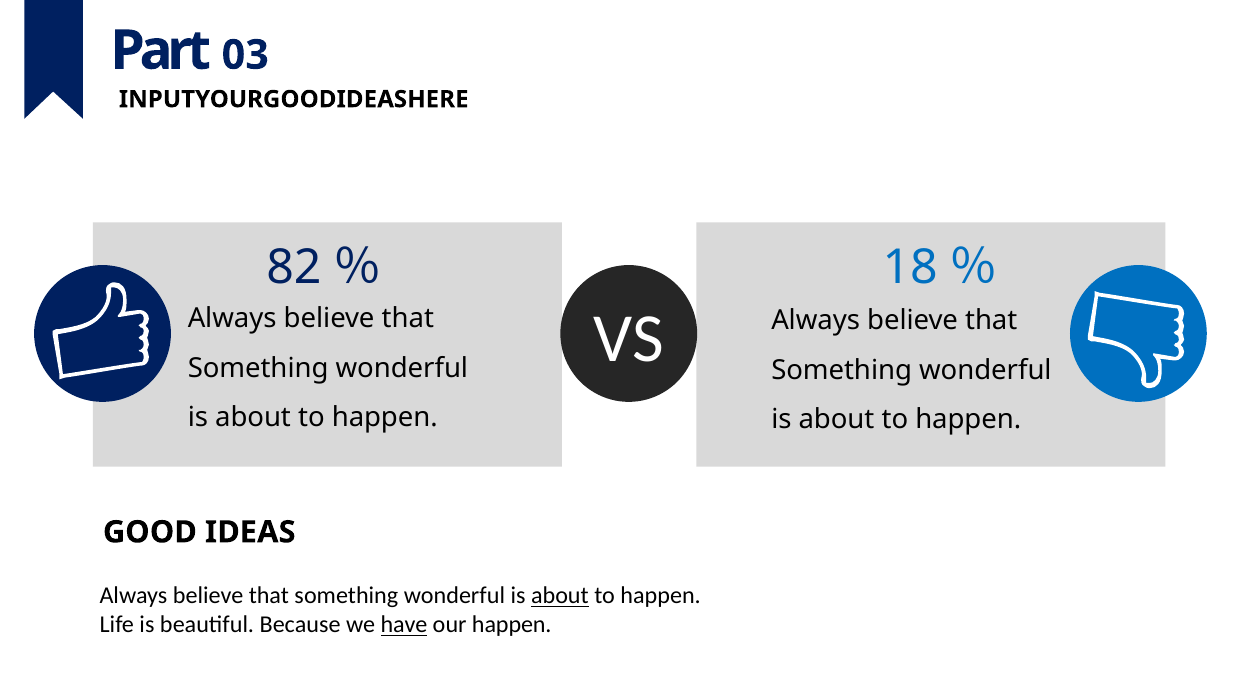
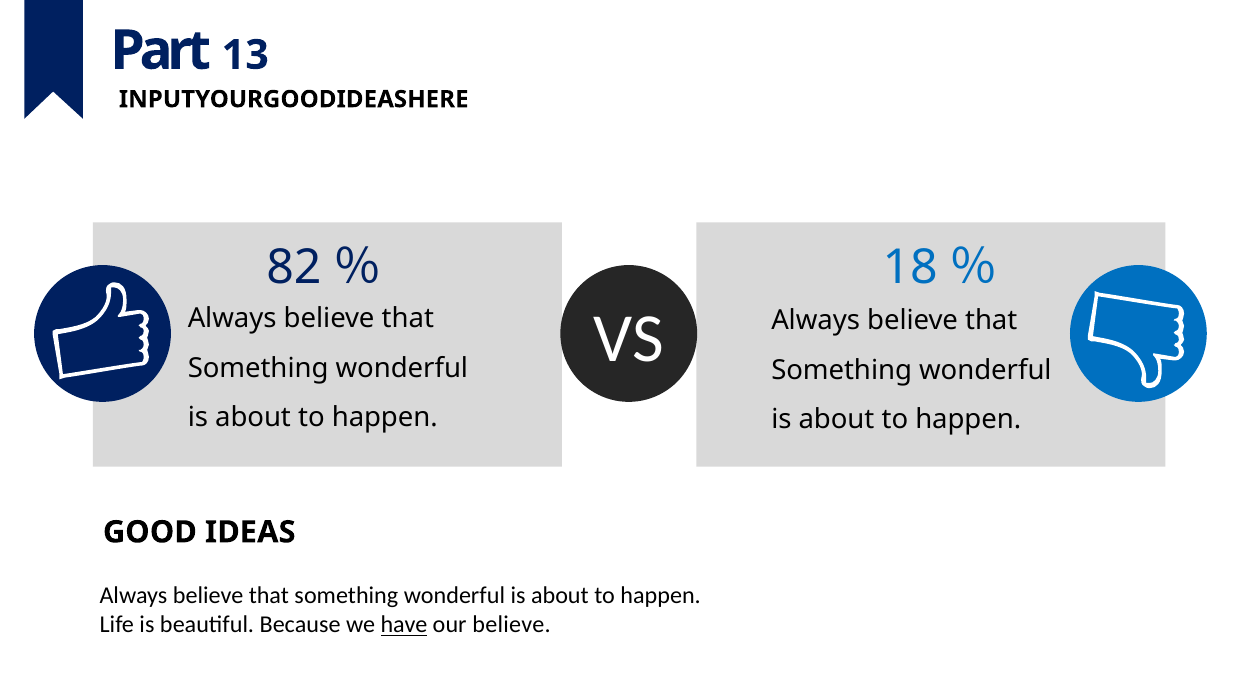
03: 03 -> 13
about at (560, 596) underline: present -> none
our happen: happen -> believe
